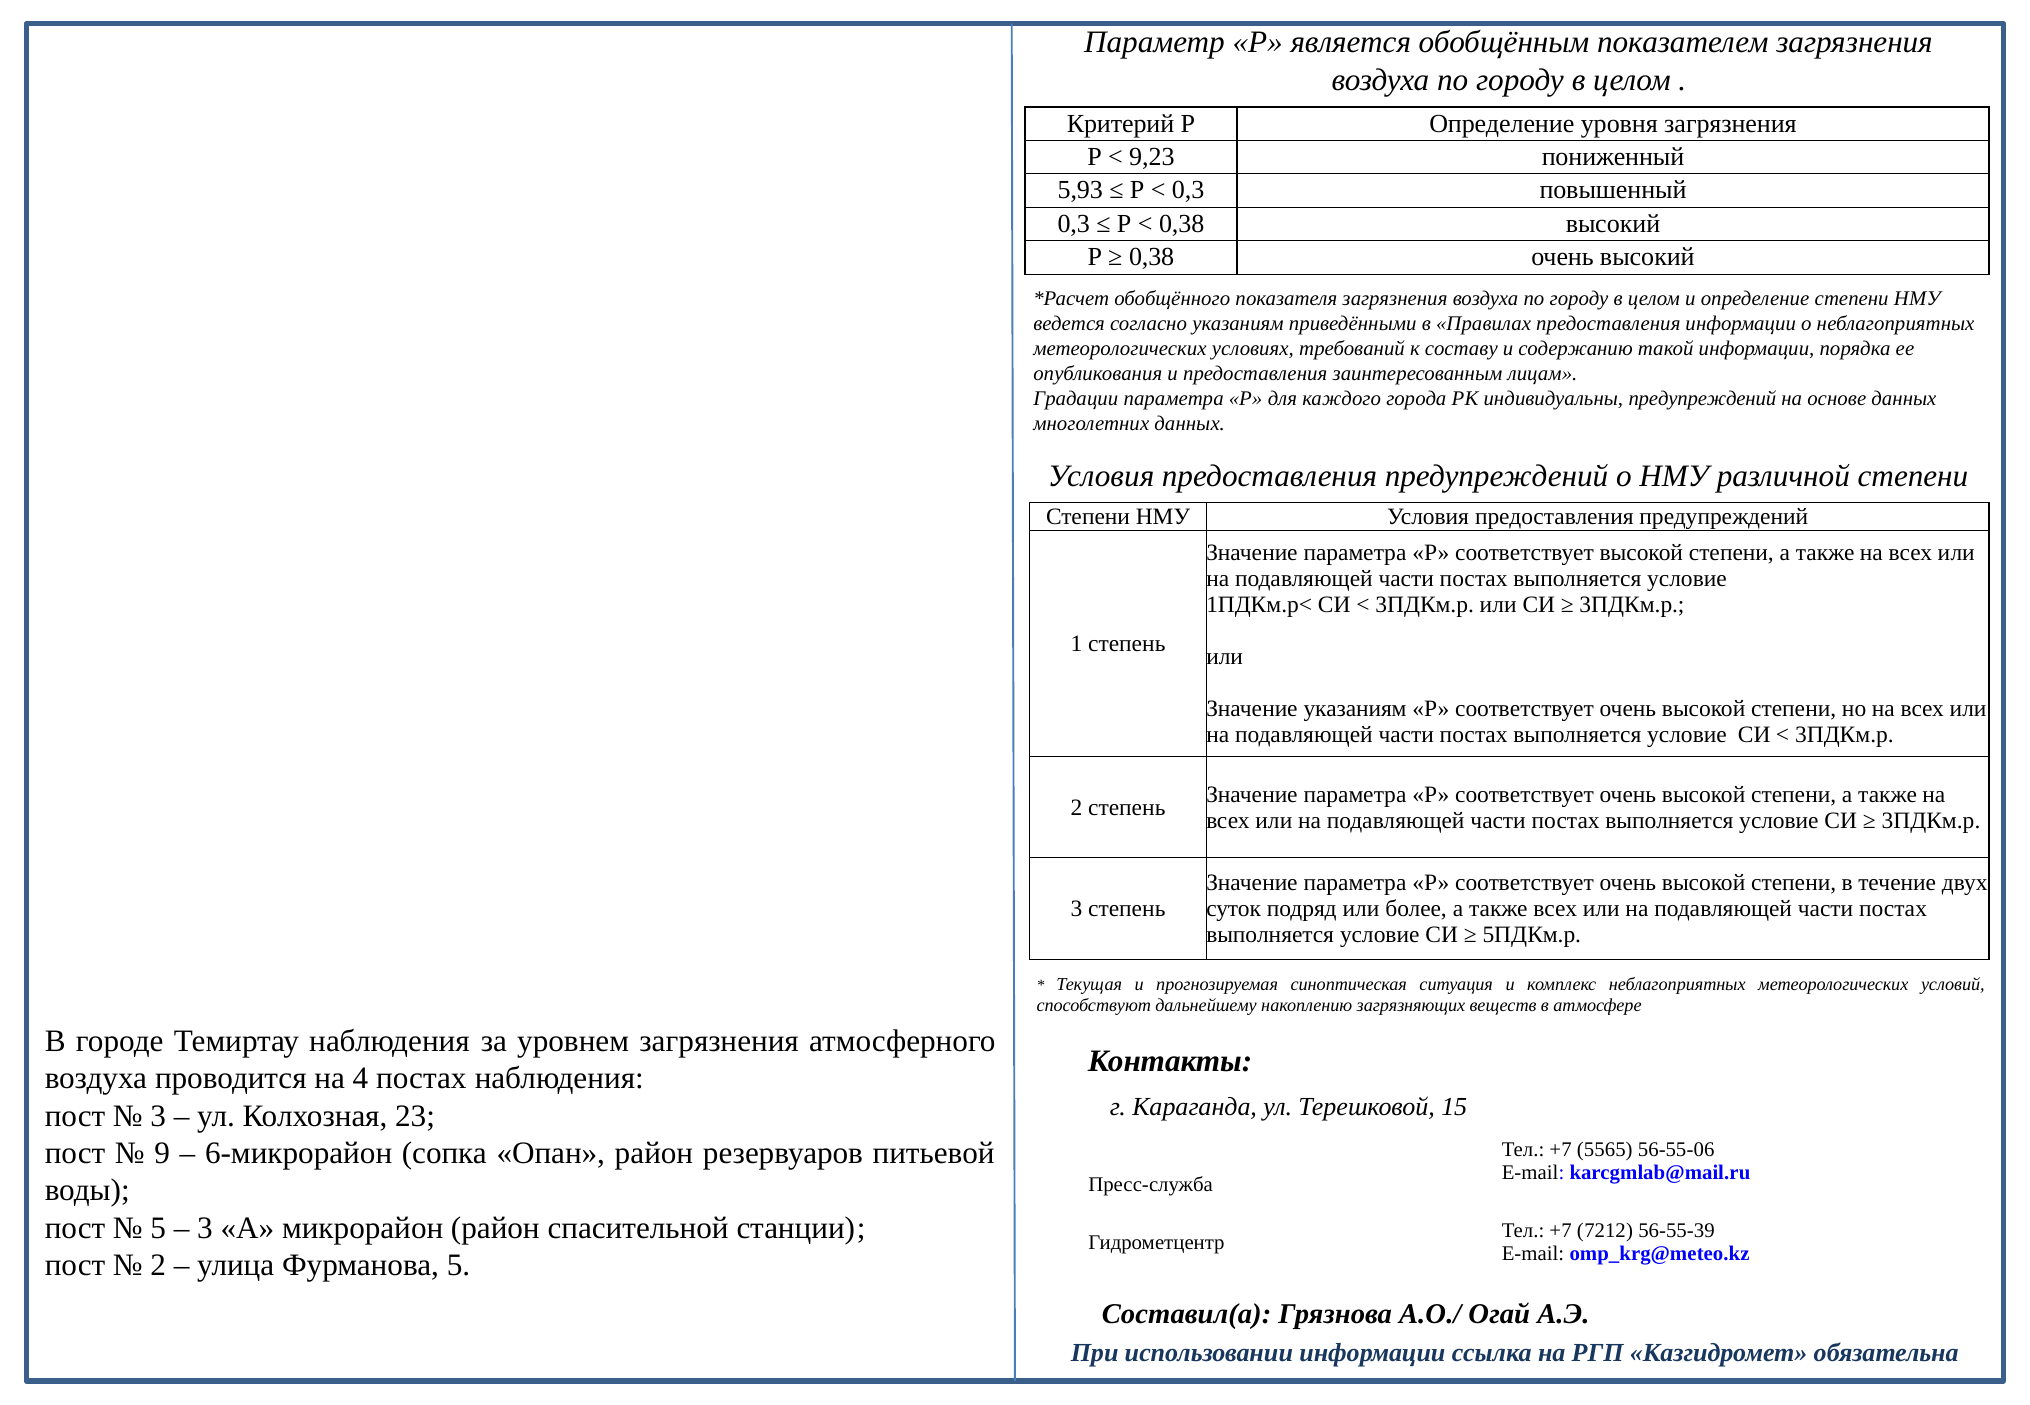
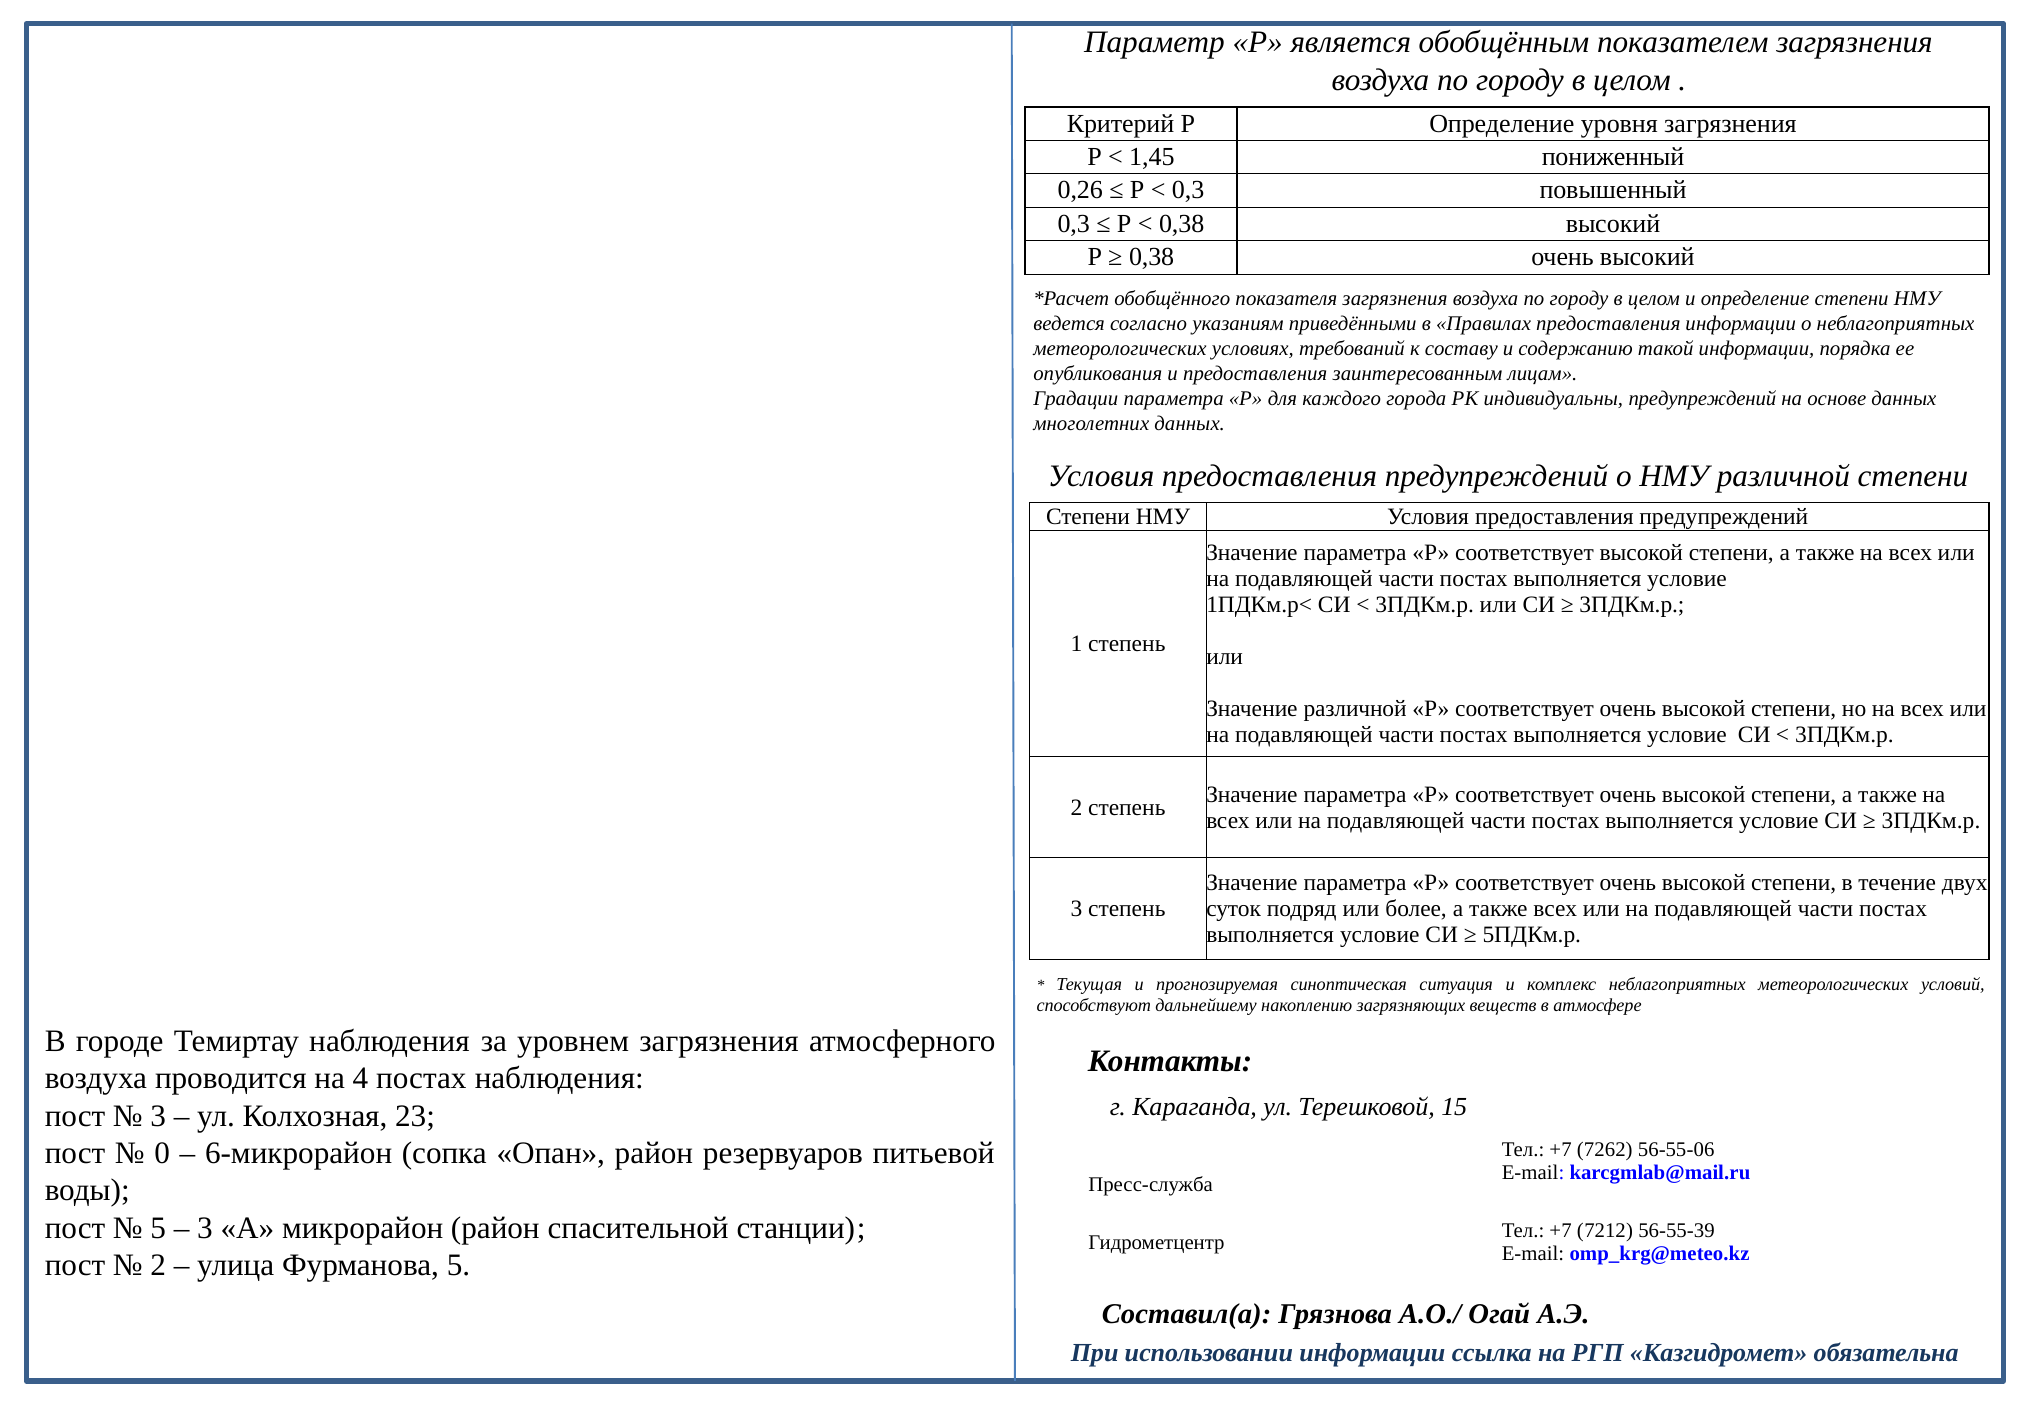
9,23: 9,23 -> 1,45
5,93: 5,93 -> 0,26
Значение указаниям: указаниям -> различной
9: 9 -> 0
5565: 5565 -> 7262
